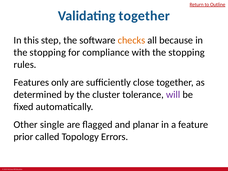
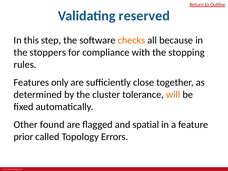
Validating together: together -> reserved
stopping at (48, 52): stopping -> stoppers
will colour: purple -> orange
single: single -> found
planar: planar -> spatial
